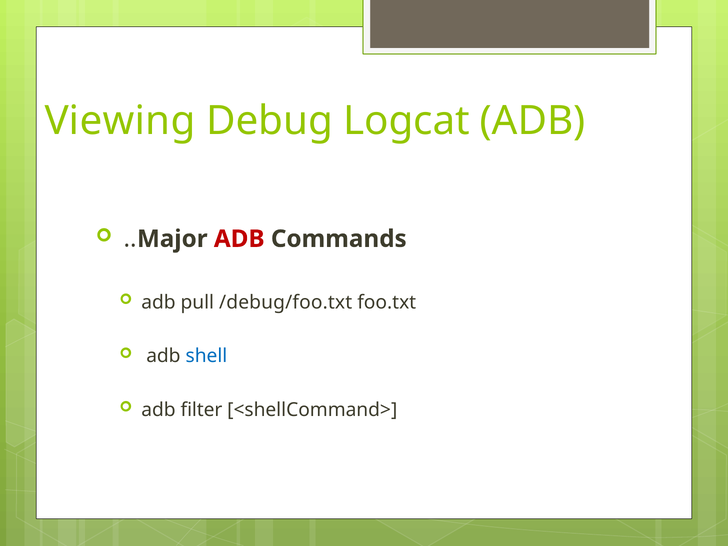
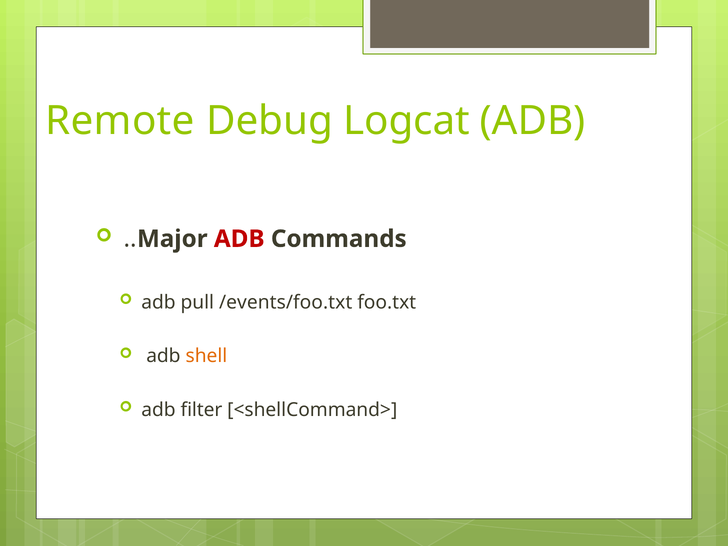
Viewing: Viewing -> Remote
/debug/foo.txt: /debug/foo.txt -> /events/foo.txt
shell colour: blue -> orange
